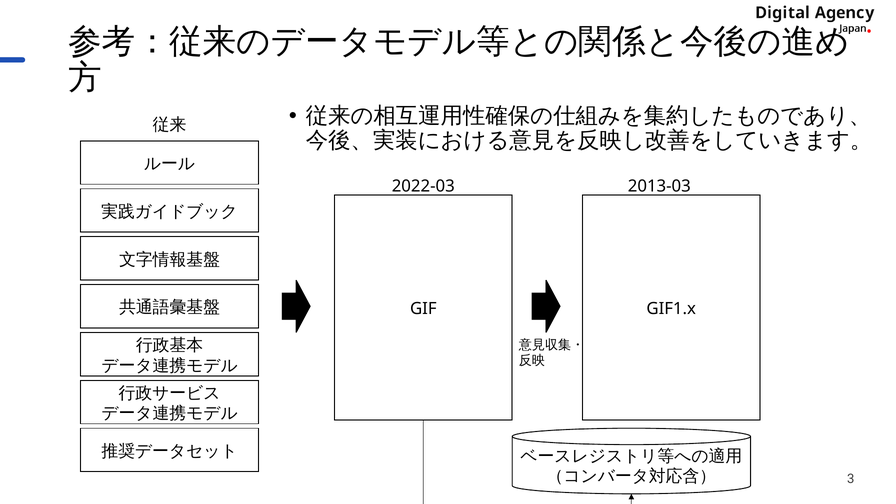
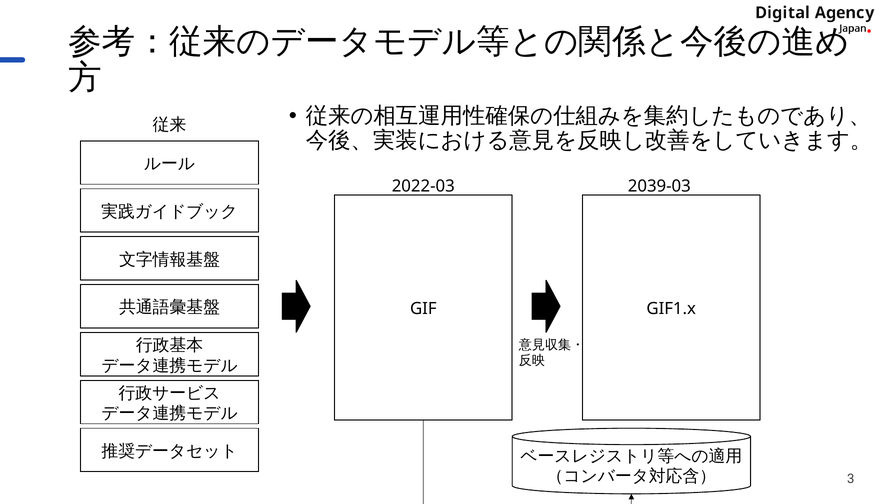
2013-03: 2013-03 -> 2039-03
